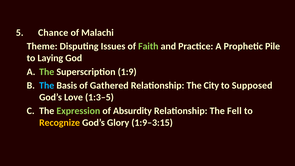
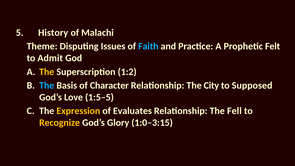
Chance: Chance -> History
Faith colour: light green -> light blue
Pile: Pile -> Felt
Laying: Laying -> Admit
The at (47, 72) colour: light green -> yellow
1:9: 1:9 -> 1:2
Gathered: Gathered -> Character
1:3–5: 1:3–5 -> 1:5–5
Expression colour: light green -> yellow
Absurdity: Absurdity -> Evaluates
1:9–3:15: 1:9–3:15 -> 1:0–3:15
